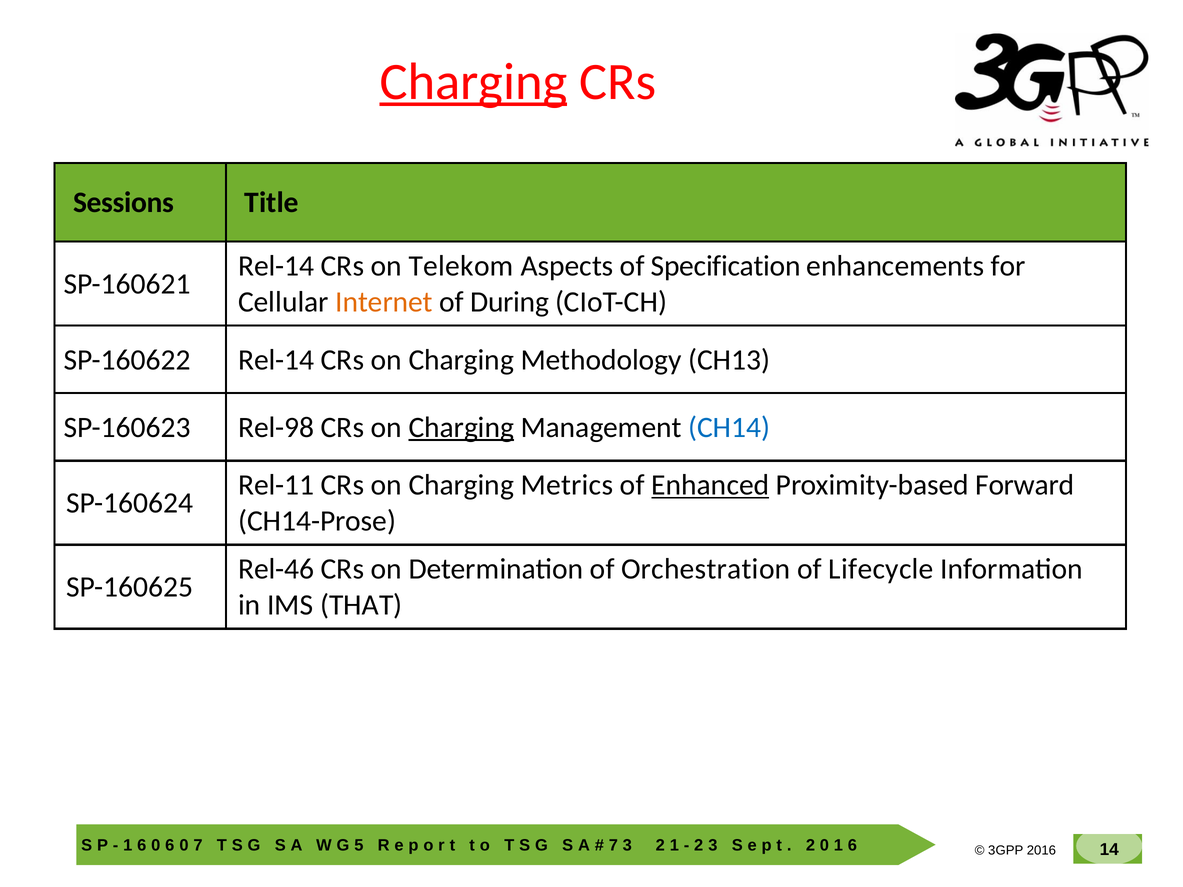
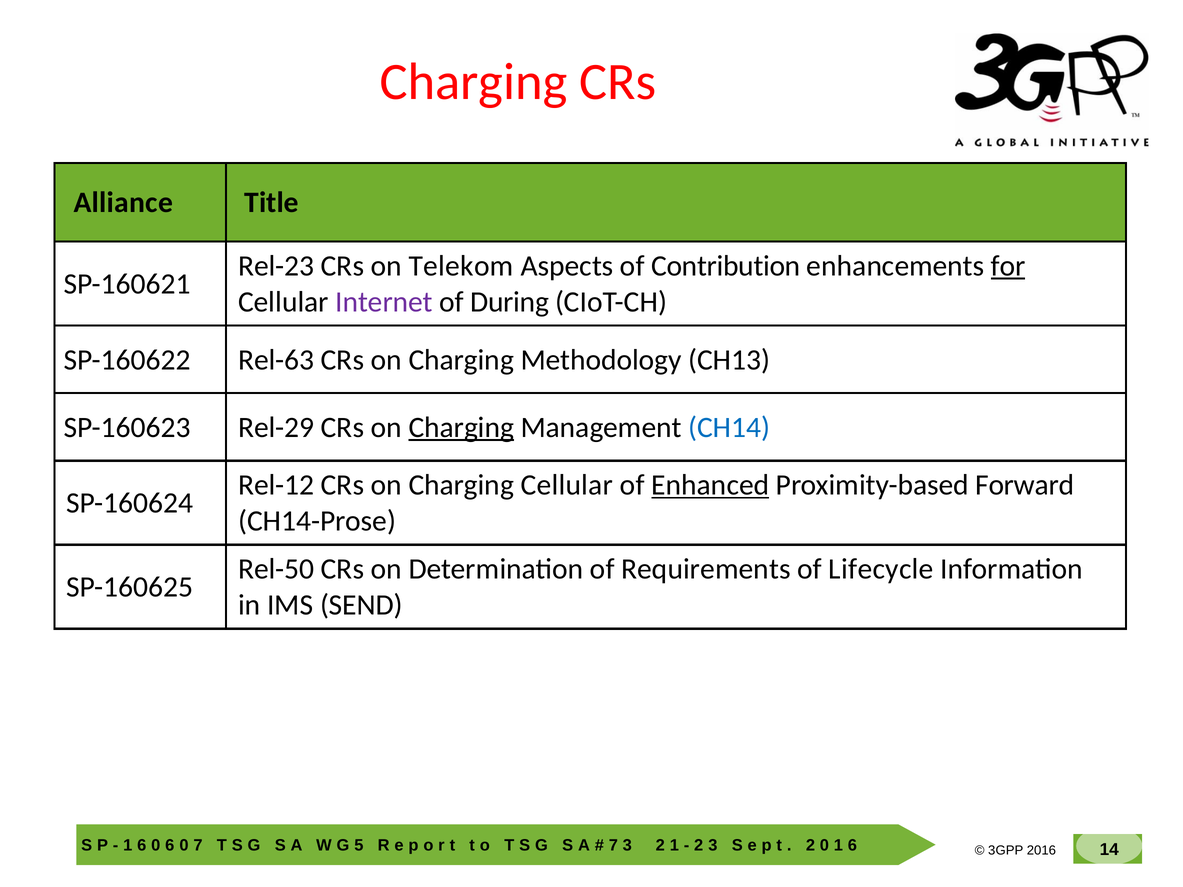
Charging at (473, 82) underline: present -> none
Sessions: Sessions -> Alliance
Rel-14 at (276, 266): Rel-14 -> Rel-23
Specification: Specification -> Contribution
for underline: none -> present
Internet colour: orange -> purple
SP-160622 Rel-14: Rel-14 -> Rel-63
Rel-98: Rel-98 -> Rel-29
Rel-11: Rel-11 -> Rel-12
Charging Metrics: Metrics -> Cellular
Rel-46: Rel-46 -> Rel-50
Orchestration: Orchestration -> Requirements
THAT: THAT -> SEND
